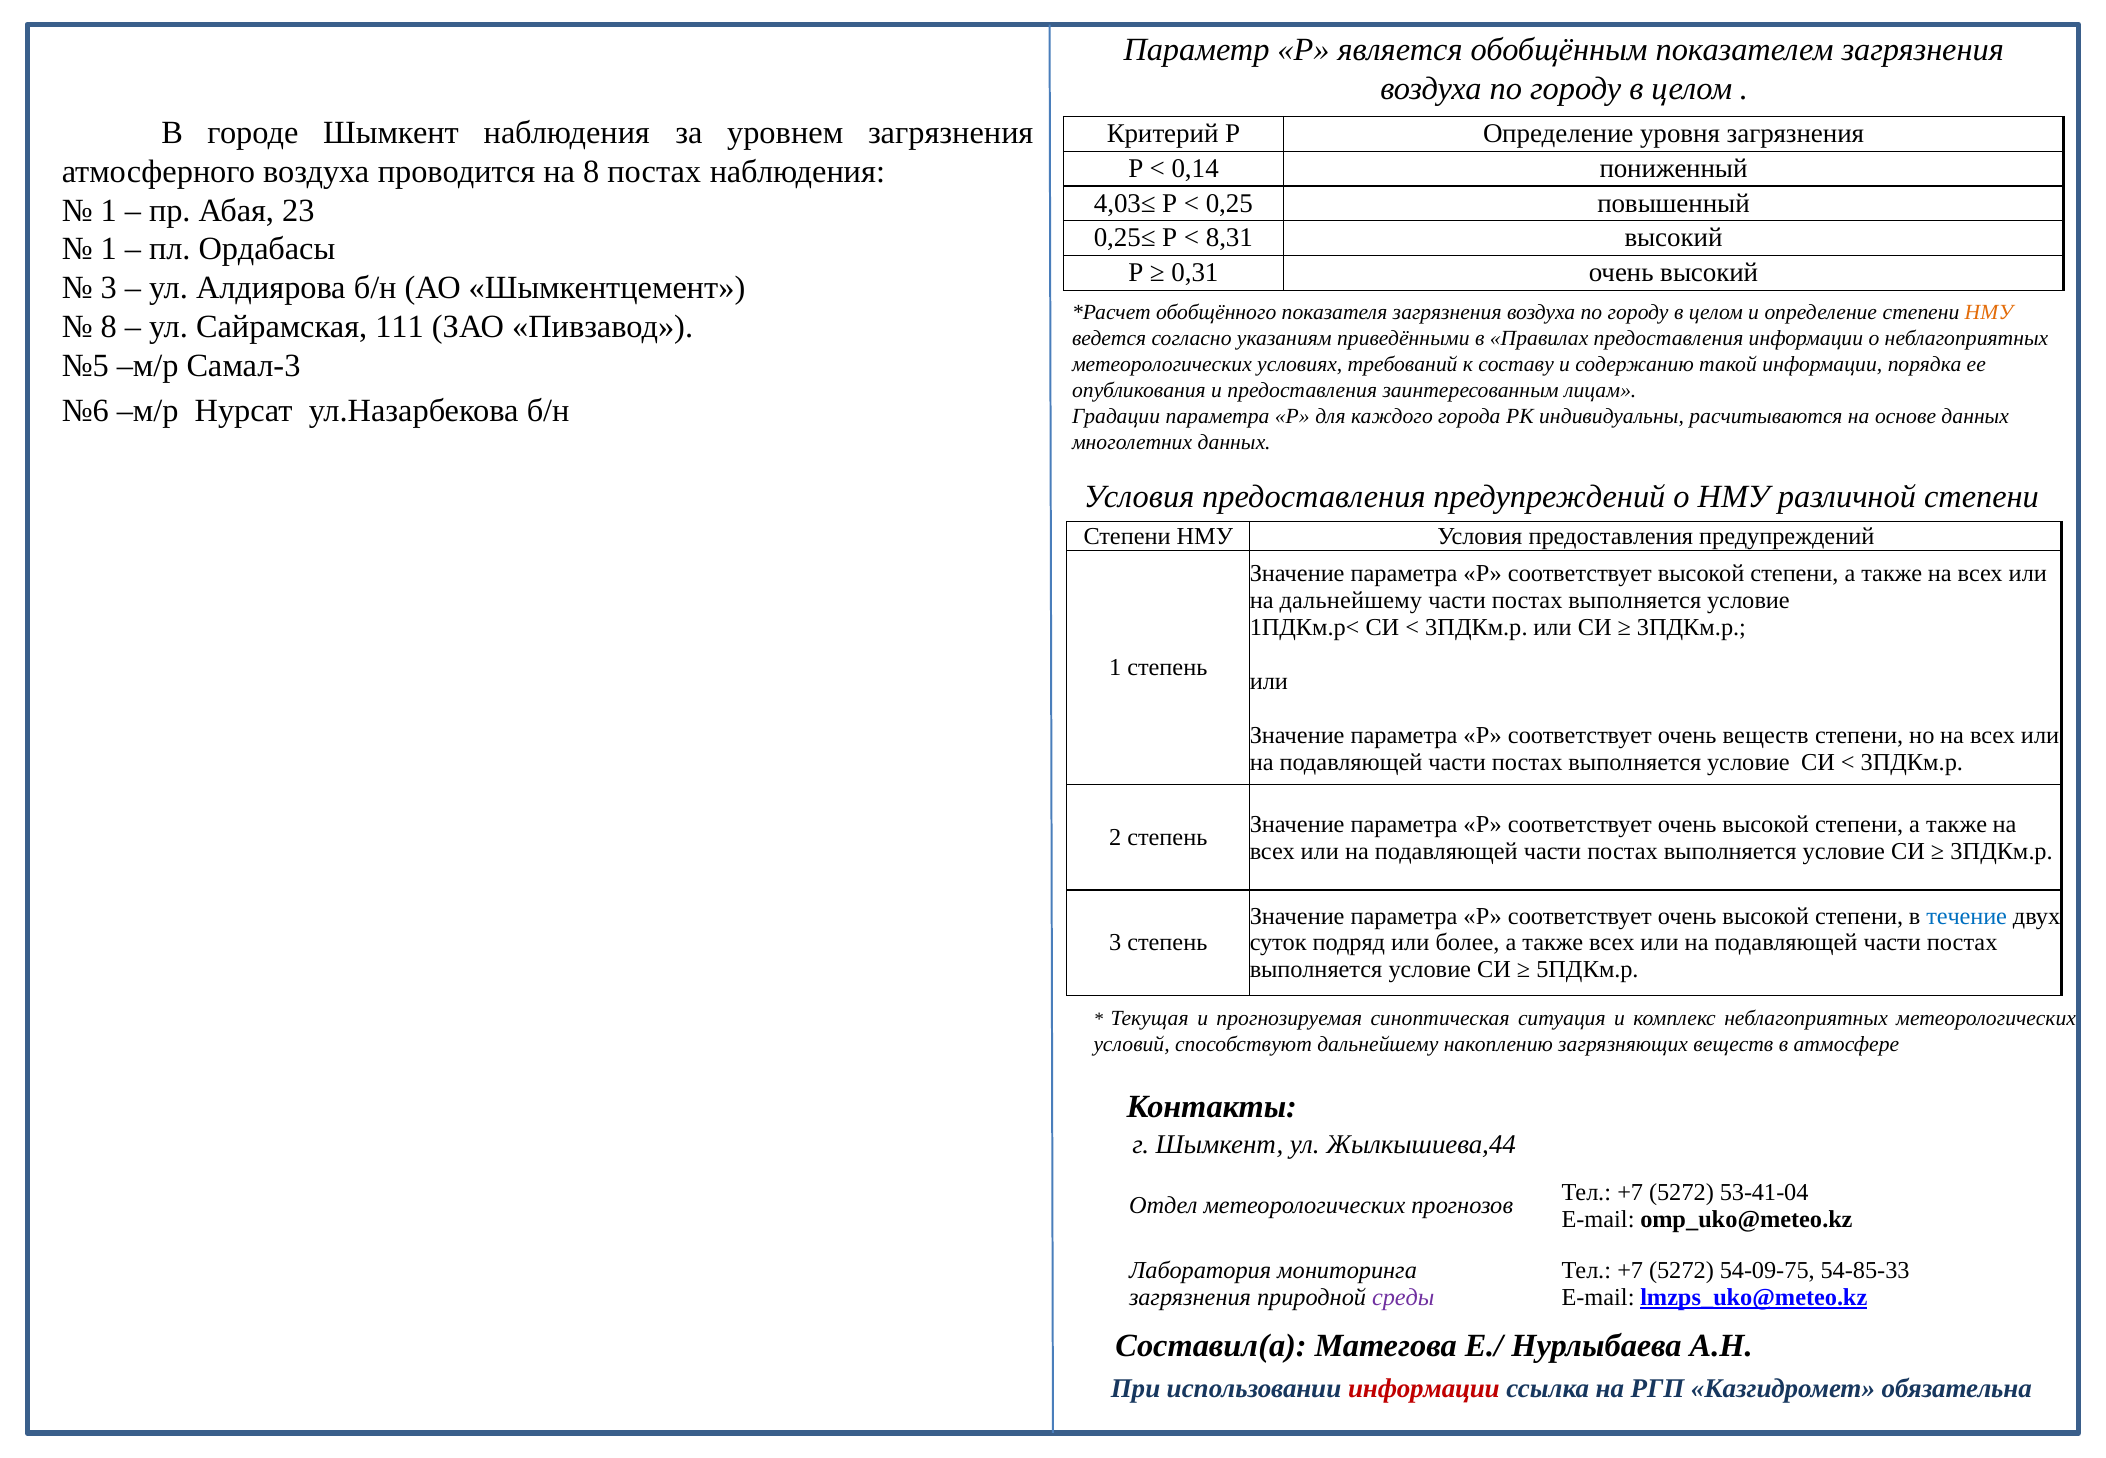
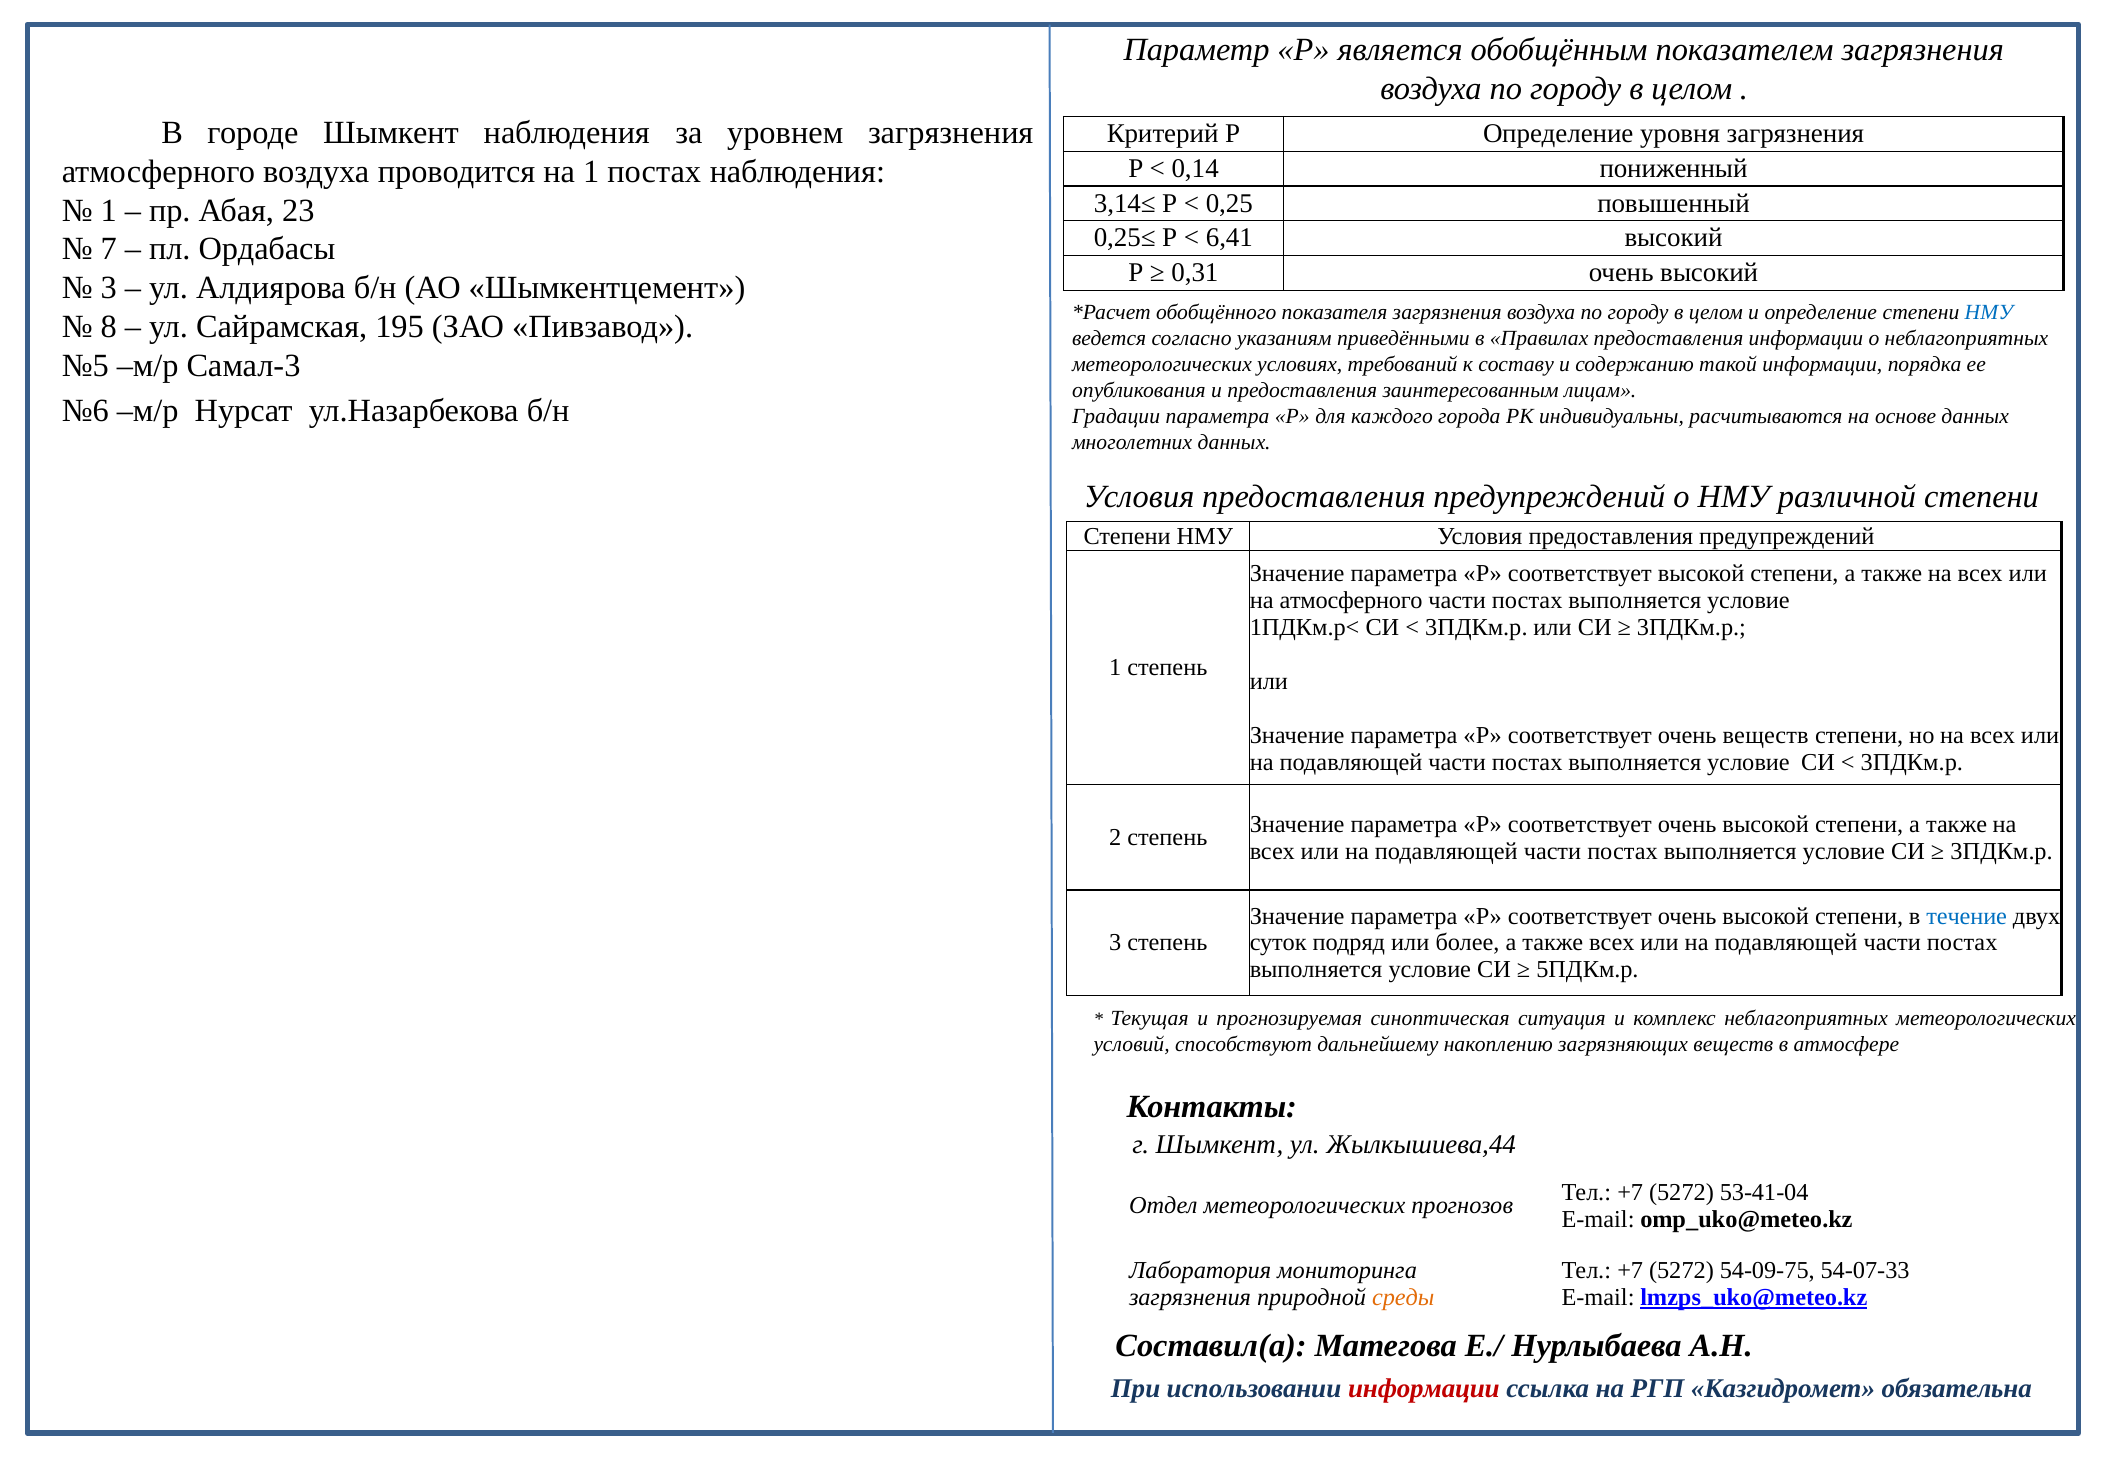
на 8: 8 -> 1
4,03≤: 4,03≤ -> 3,14≤
8,31: 8,31 -> 6,41
1 at (109, 249): 1 -> 7
НМУ at (1989, 313) colour: orange -> blue
111: 111 -> 195
на дальнейшему: дальнейшему -> атмосферного
54-85-33: 54-85-33 -> 54-07-33
среды colour: purple -> orange
